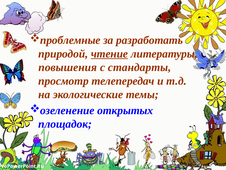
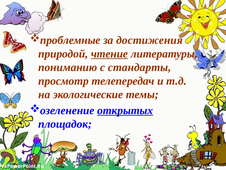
разработать: разработать -> достижения
повышения: повышения -> пониманию
открытых underline: none -> present
